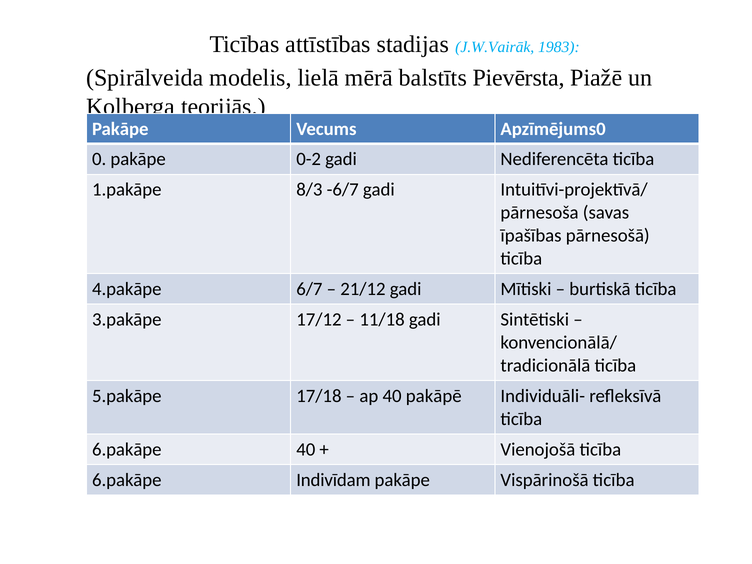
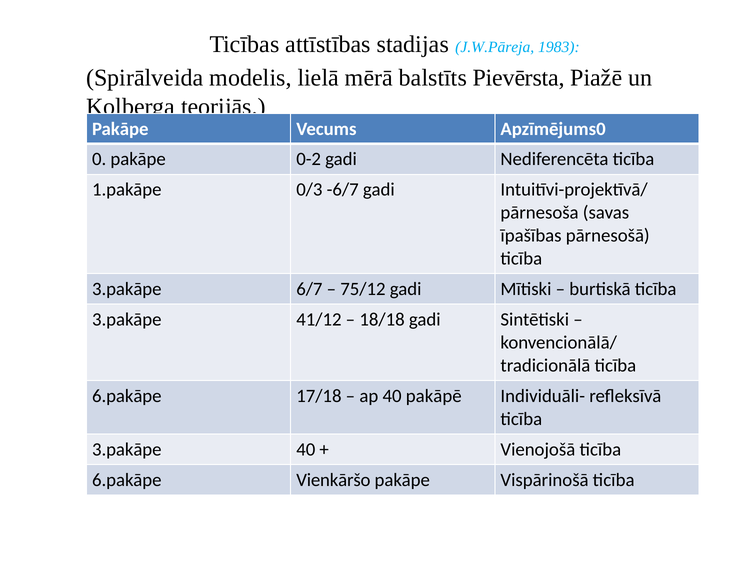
J.W.Vairāk: J.W.Vairāk -> J.W.Pāreja
8/3: 8/3 -> 0/3
4.pakāpe at (127, 289): 4.pakāpe -> 3.pakāpe
21/12: 21/12 -> 75/12
17/12: 17/12 -> 41/12
11/18: 11/18 -> 18/18
5.pakāpe at (127, 396): 5.pakāpe -> 6.pakāpe
6.pakāpe at (127, 449): 6.pakāpe -> 3.pakāpe
Indivīdam: Indivīdam -> Vienkāršo
